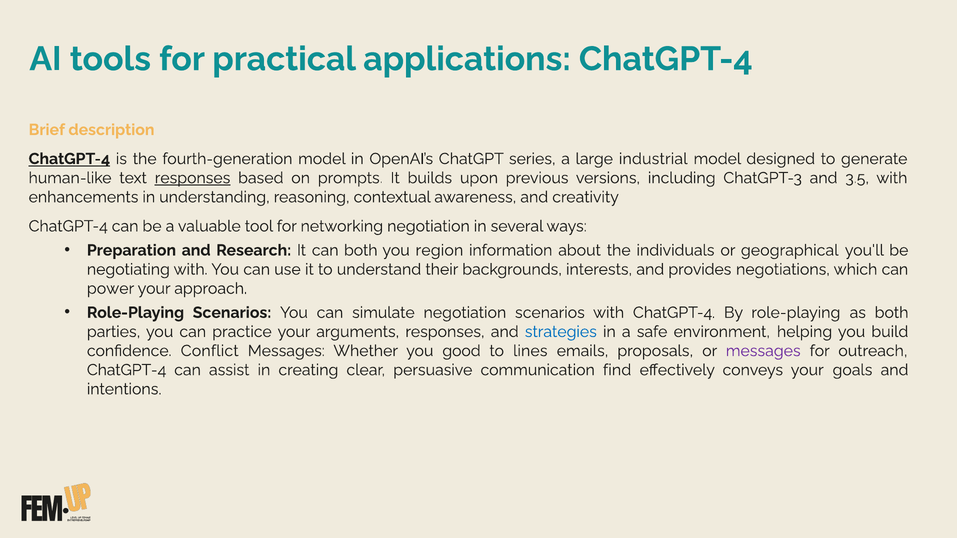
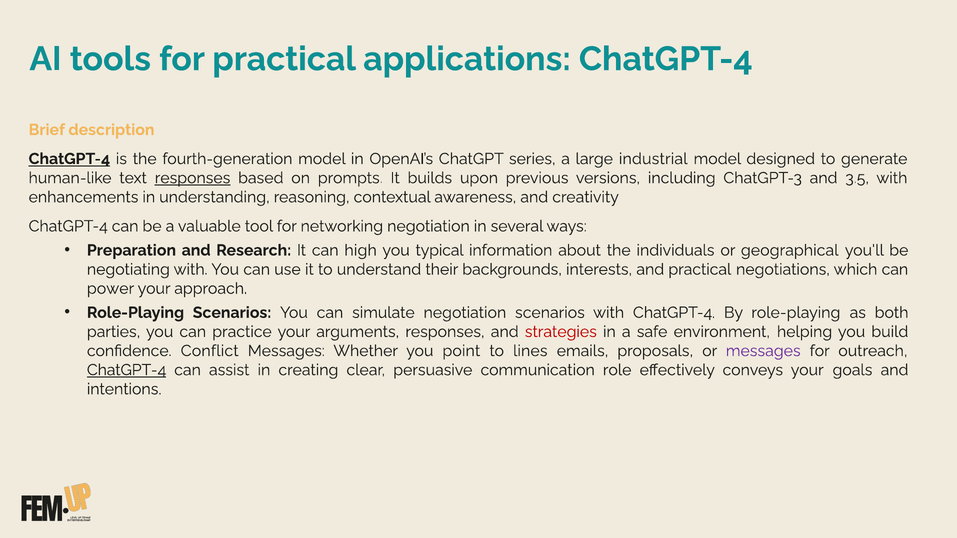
can both: both -> high
region: region -> typical
and provides: provides -> practical
strategies colour: blue -> red
good: good -> point
ChatGPT-4 at (127, 370) underline: none -> present
find: find -> role
